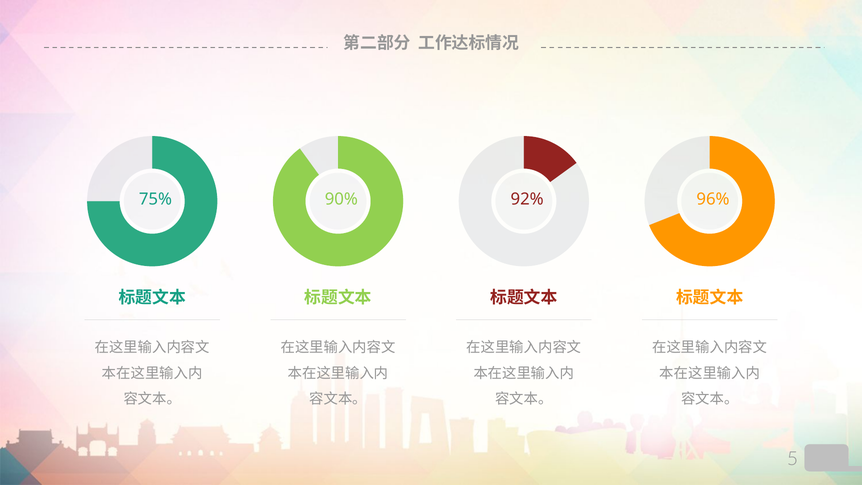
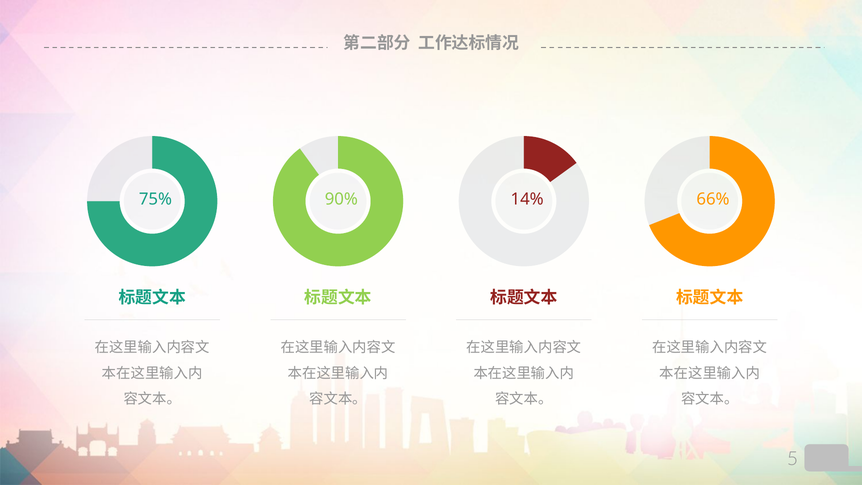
92%: 92% -> 14%
96%: 96% -> 66%
